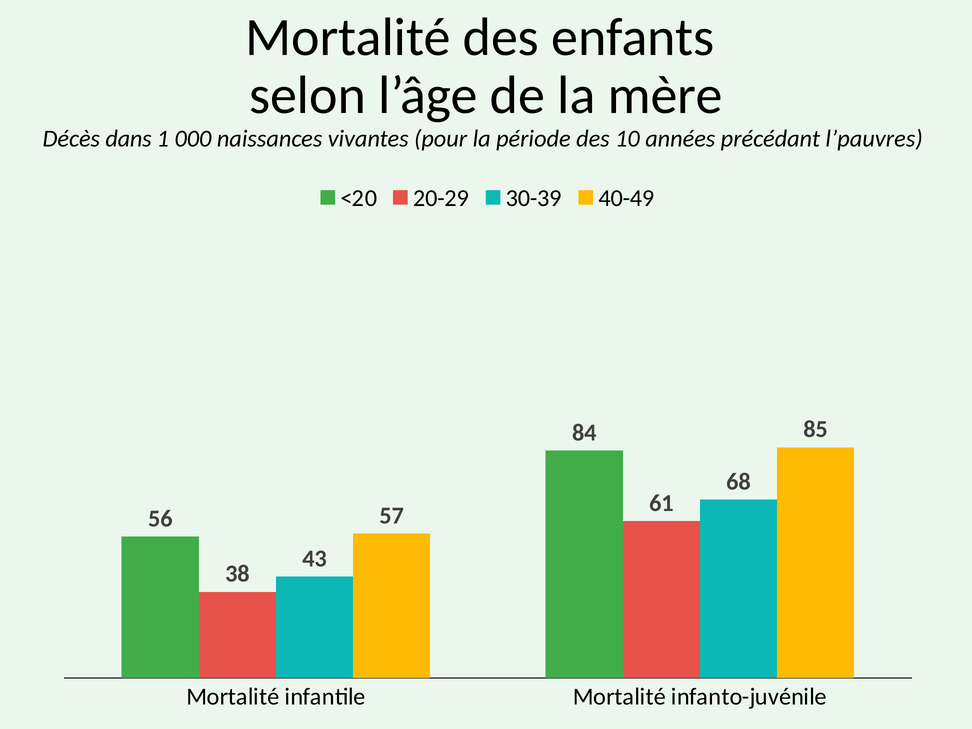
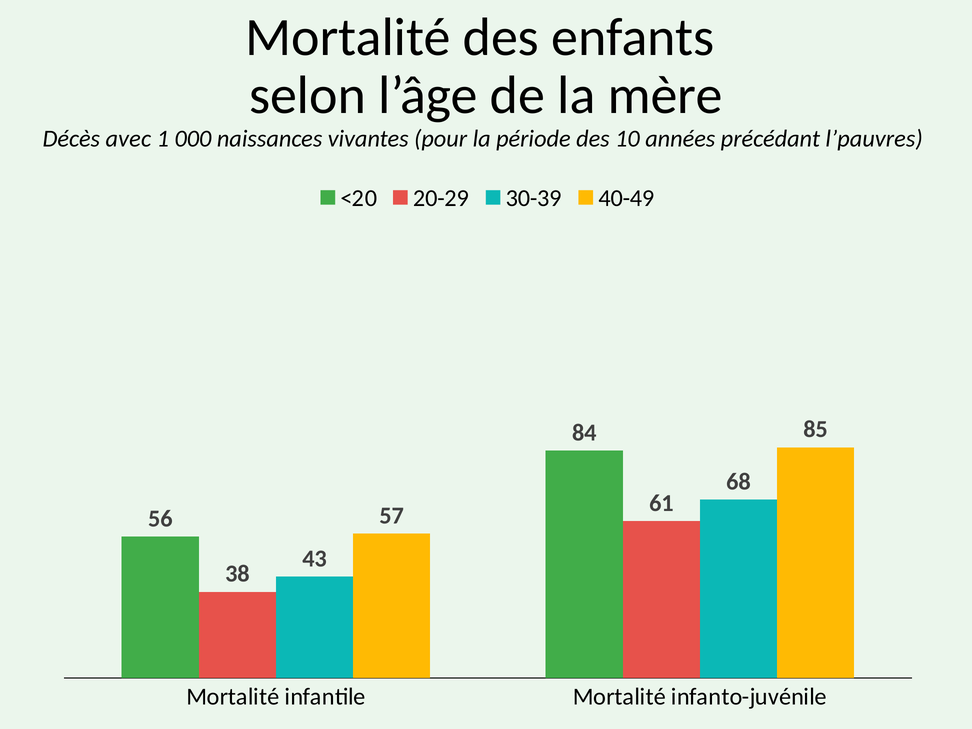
dans: dans -> avec
